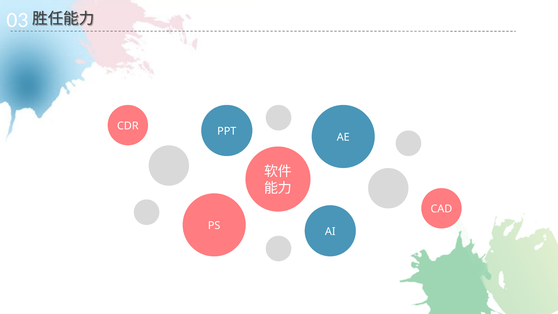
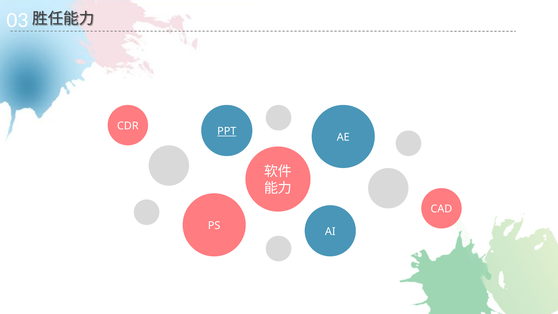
PPT underline: none -> present
